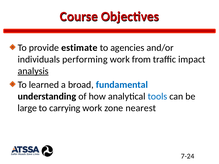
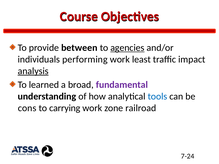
estimate: estimate -> between
agencies underline: none -> present
from: from -> least
fundamental colour: blue -> purple
large: large -> cons
nearest: nearest -> railroad
